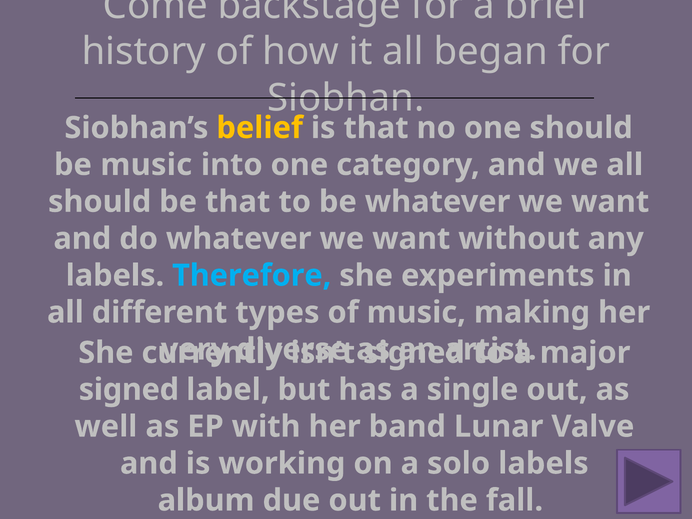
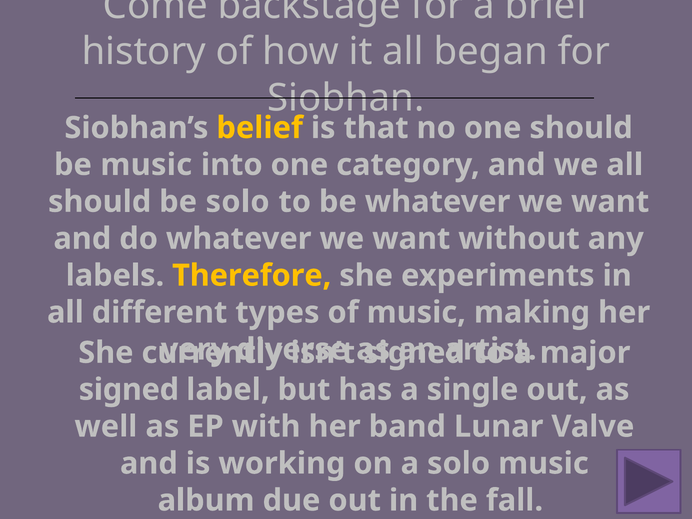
be that: that -> solo
Therefore colour: light blue -> yellow
solo labels: labels -> music
